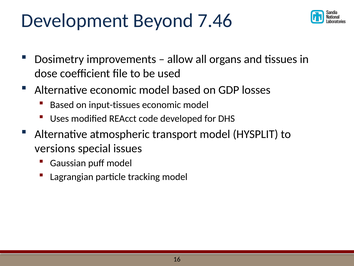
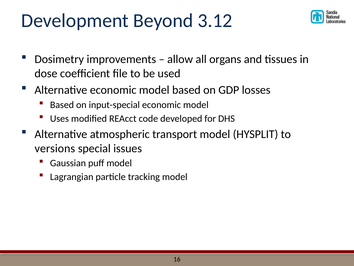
7.46: 7.46 -> 3.12
input-tissues: input-tissues -> input-special
